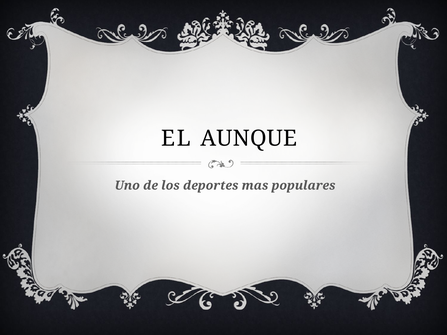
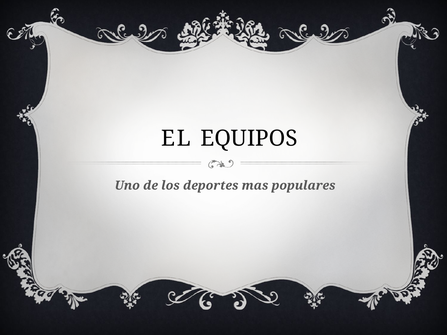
AUNQUE: AUNQUE -> EQUIPOS
